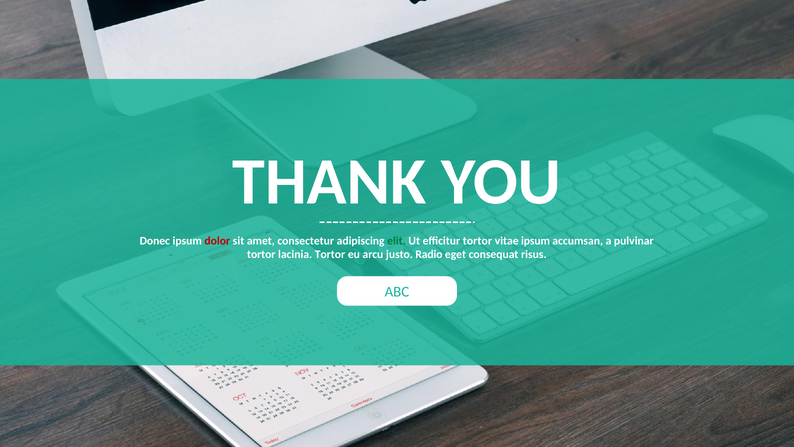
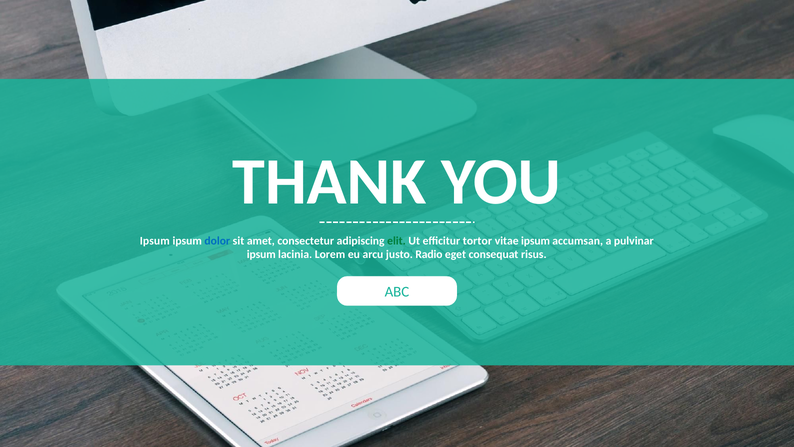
Donec at (155, 240): Donec -> Ipsum
dolor colour: red -> blue
tortor at (261, 254): tortor -> ipsum
lacinia Tortor: Tortor -> Lorem
